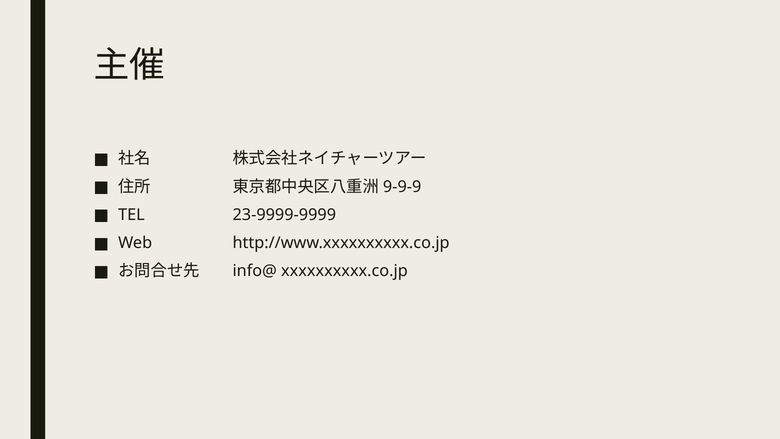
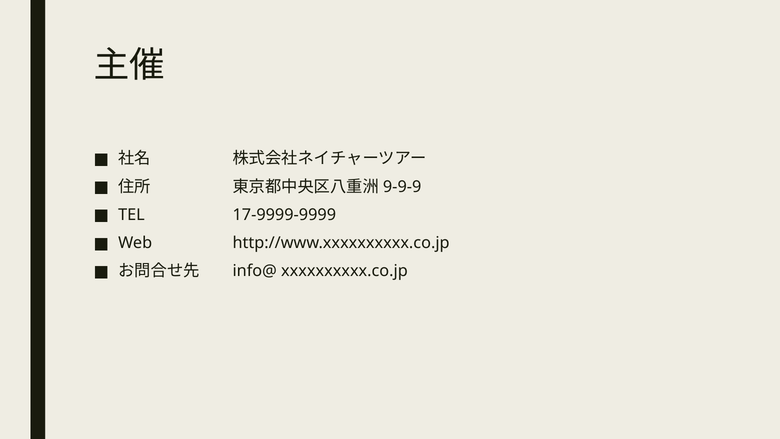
23-9999-9999: 23-9999-9999 -> 17-9999-9999
